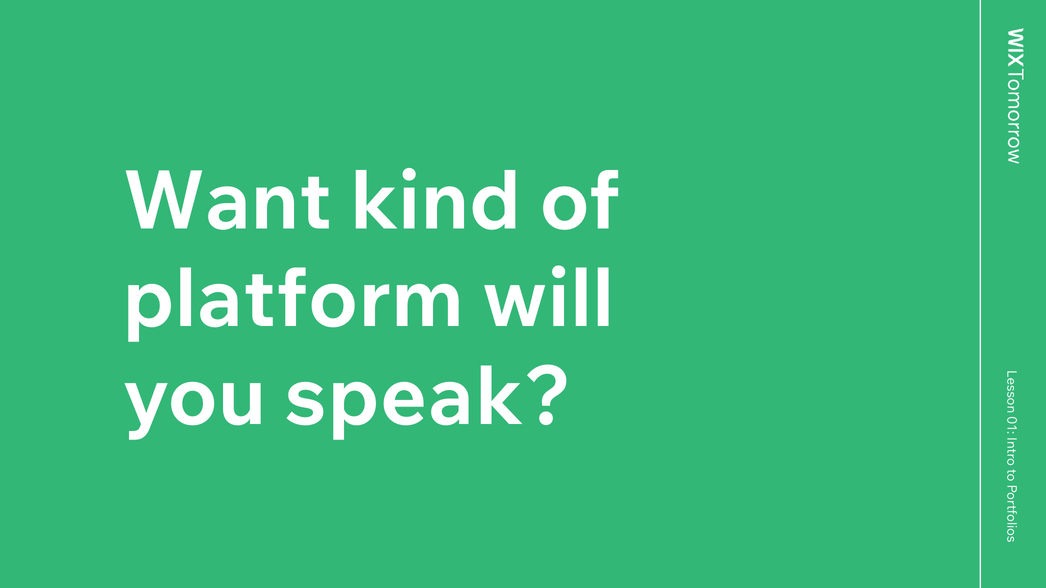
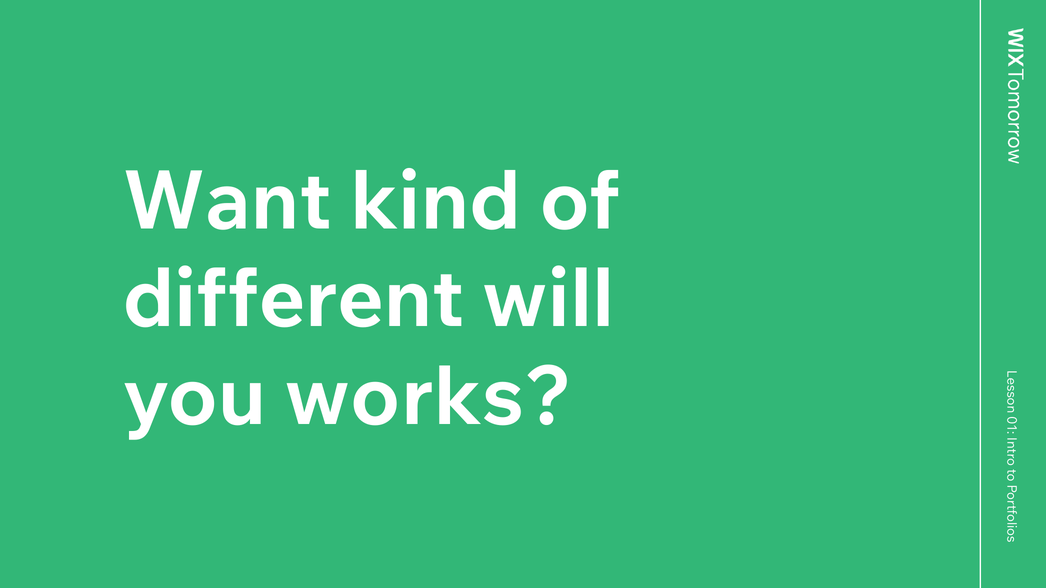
platform: platform -> different
speak: speak -> works
